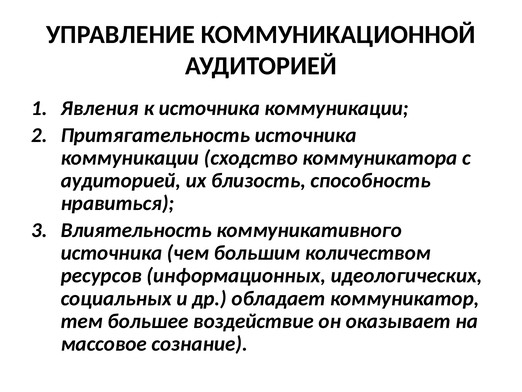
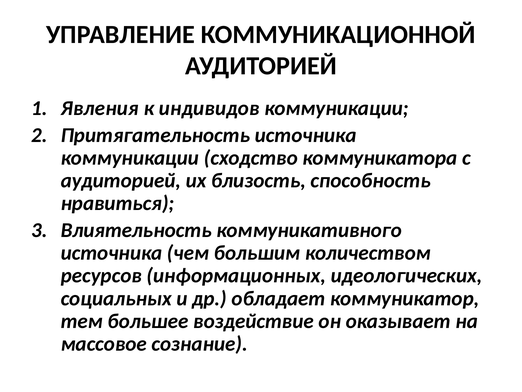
к источника: источника -> индивидов
